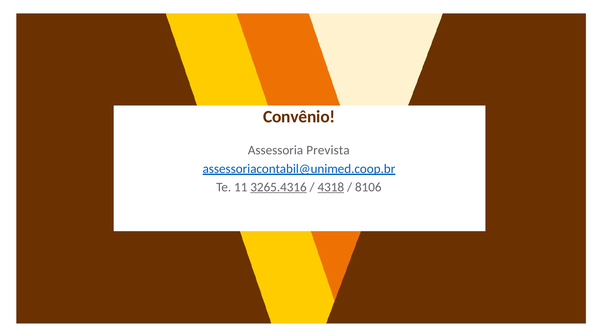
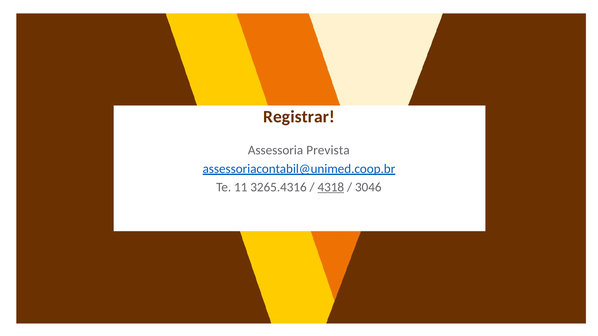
Convênio: Convênio -> Registrar
3265.4316 underline: present -> none
8106: 8106 -> 3046
